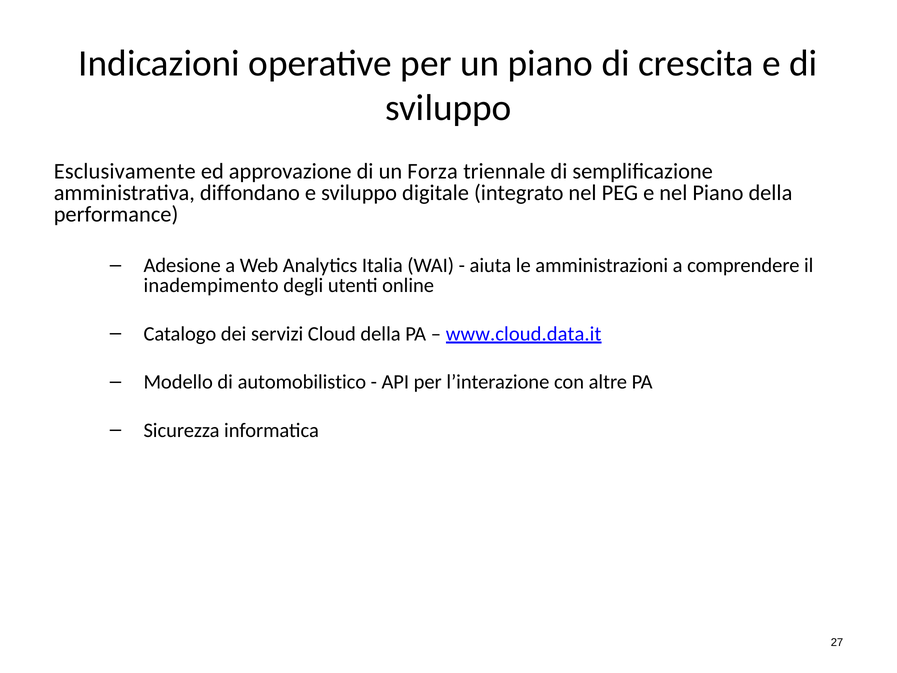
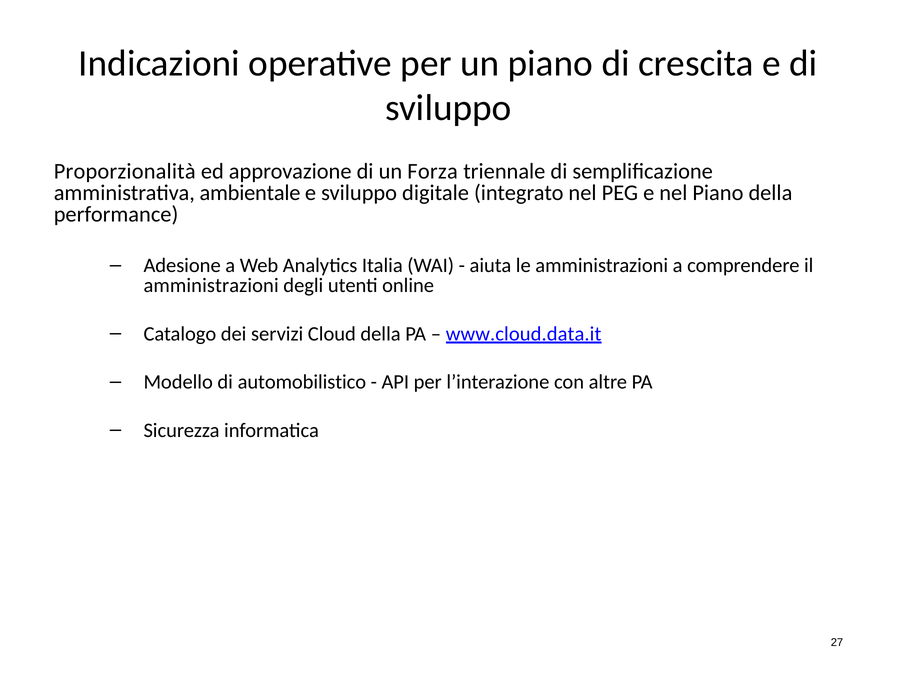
Esclusivamente: Esclusivamente -> Proporzionalità
diffondano: diffondano -> ambientale
inadempimento at (211, 285): inadempimento -> amministrazioni
